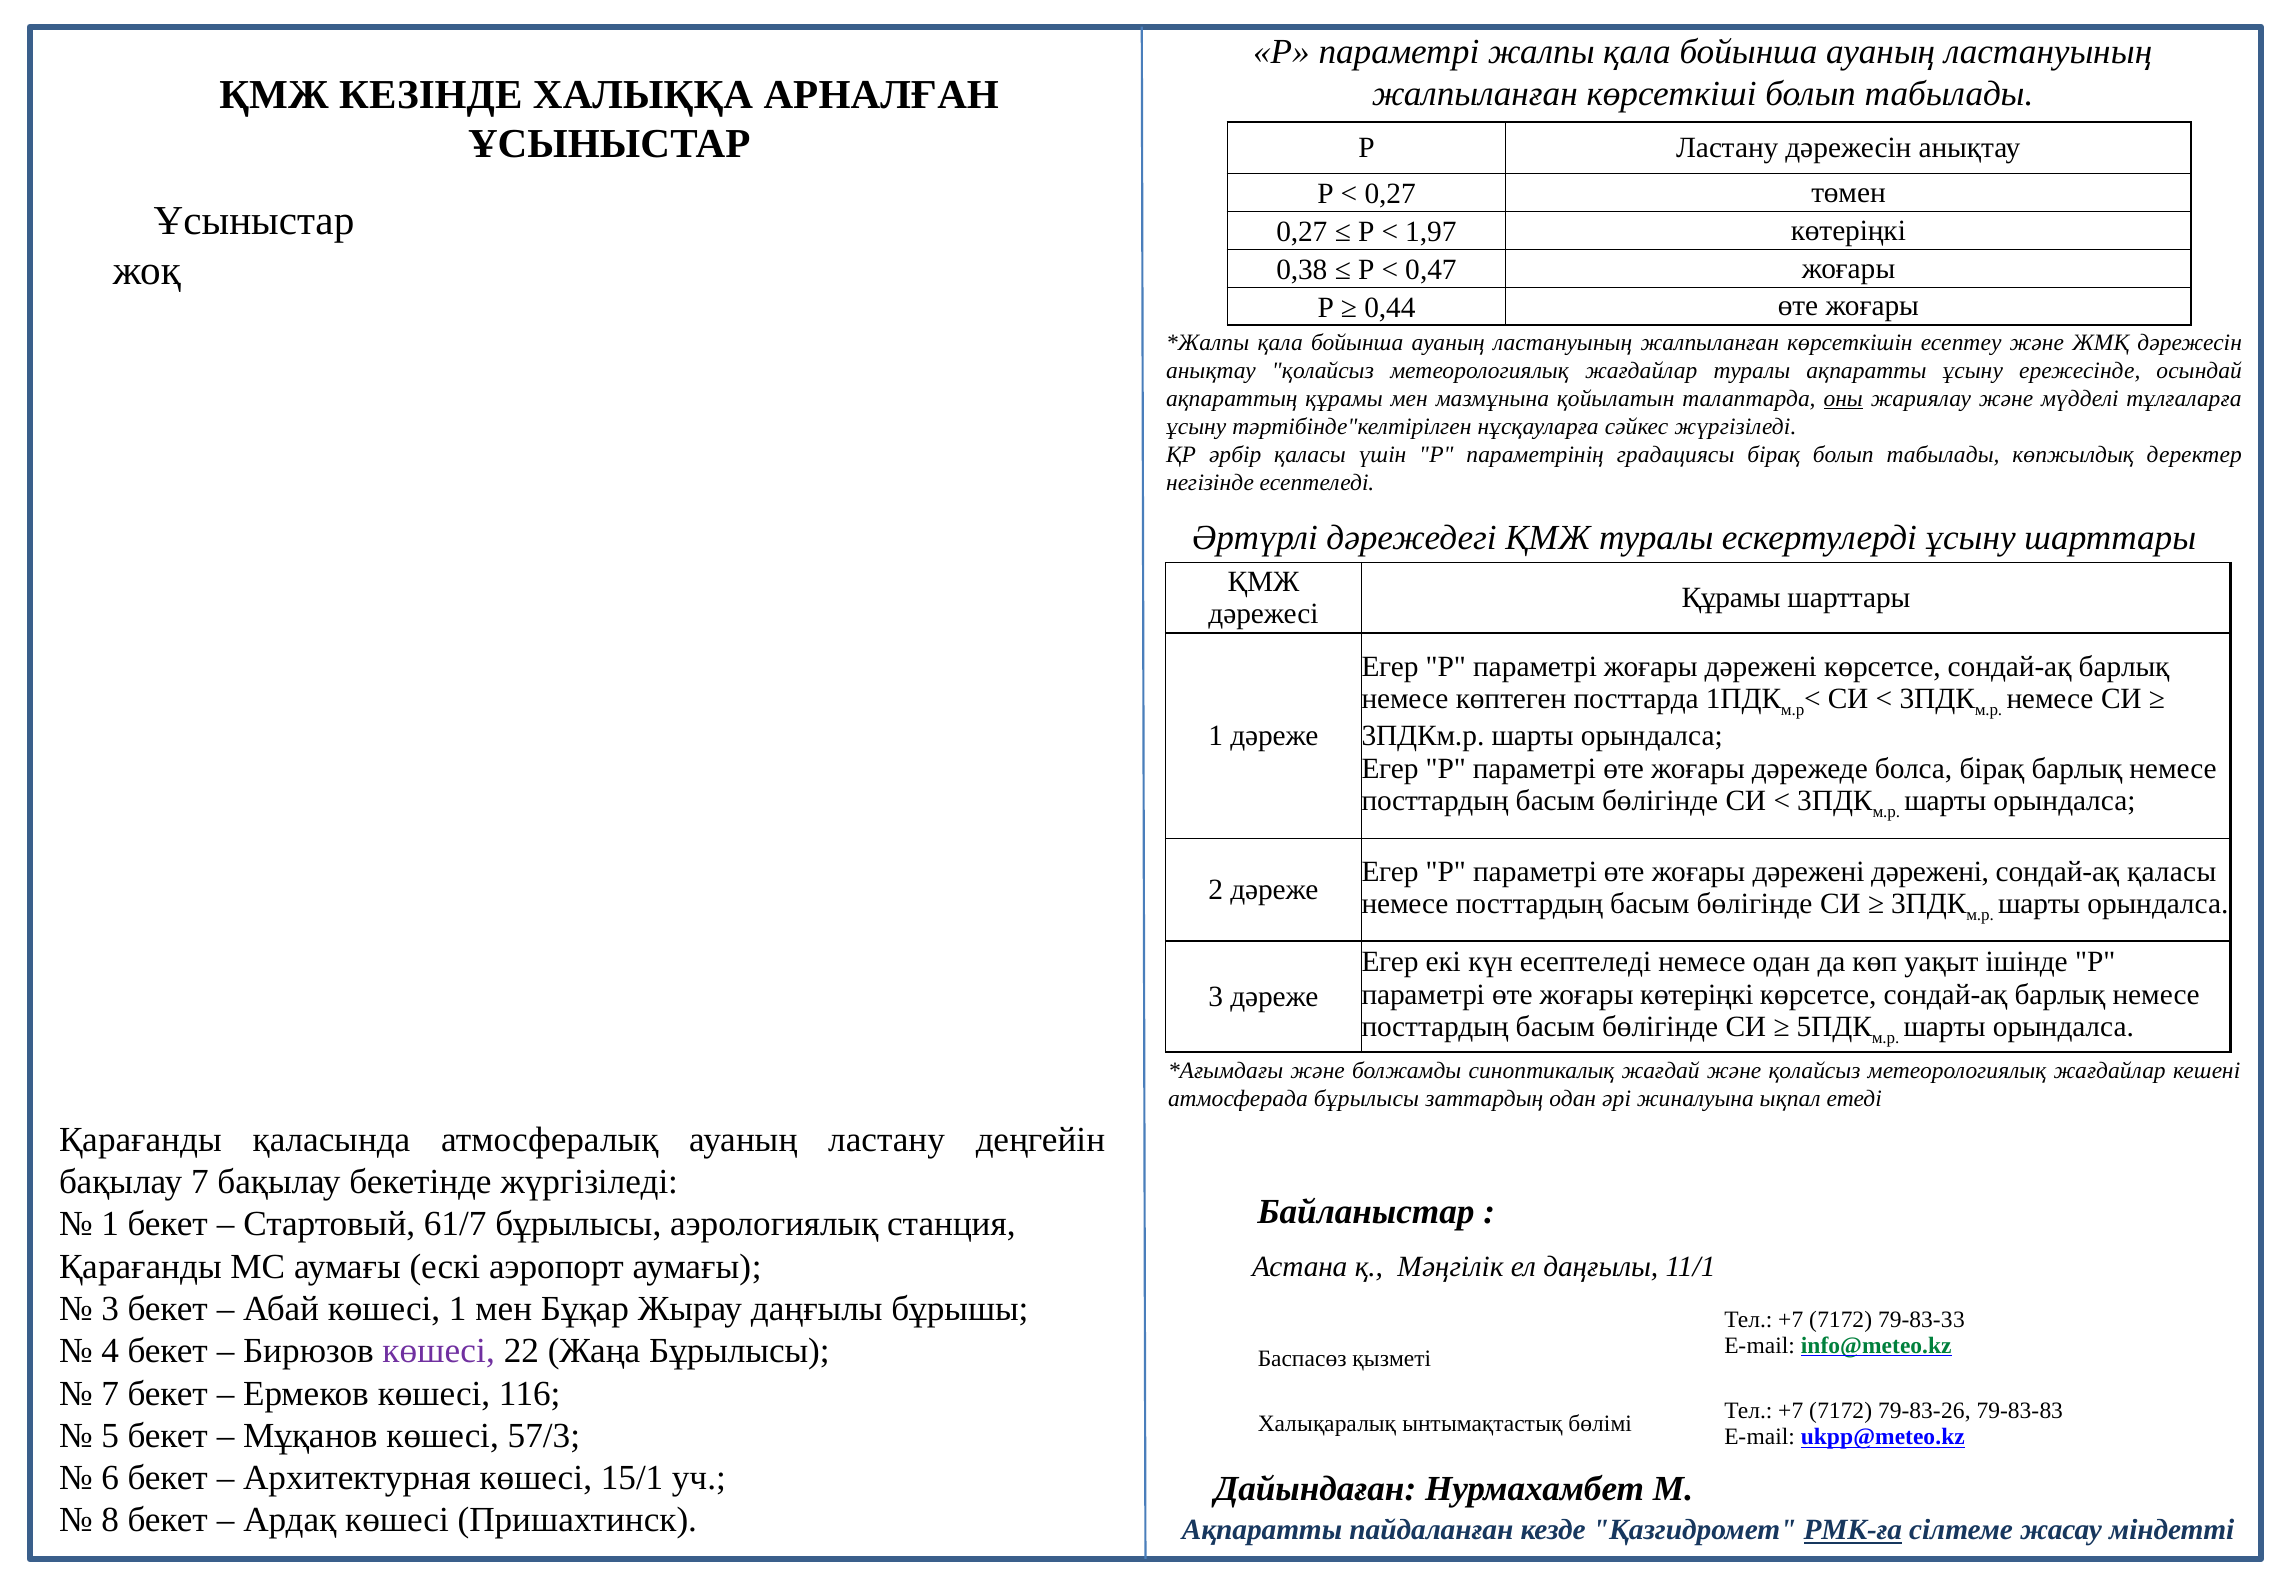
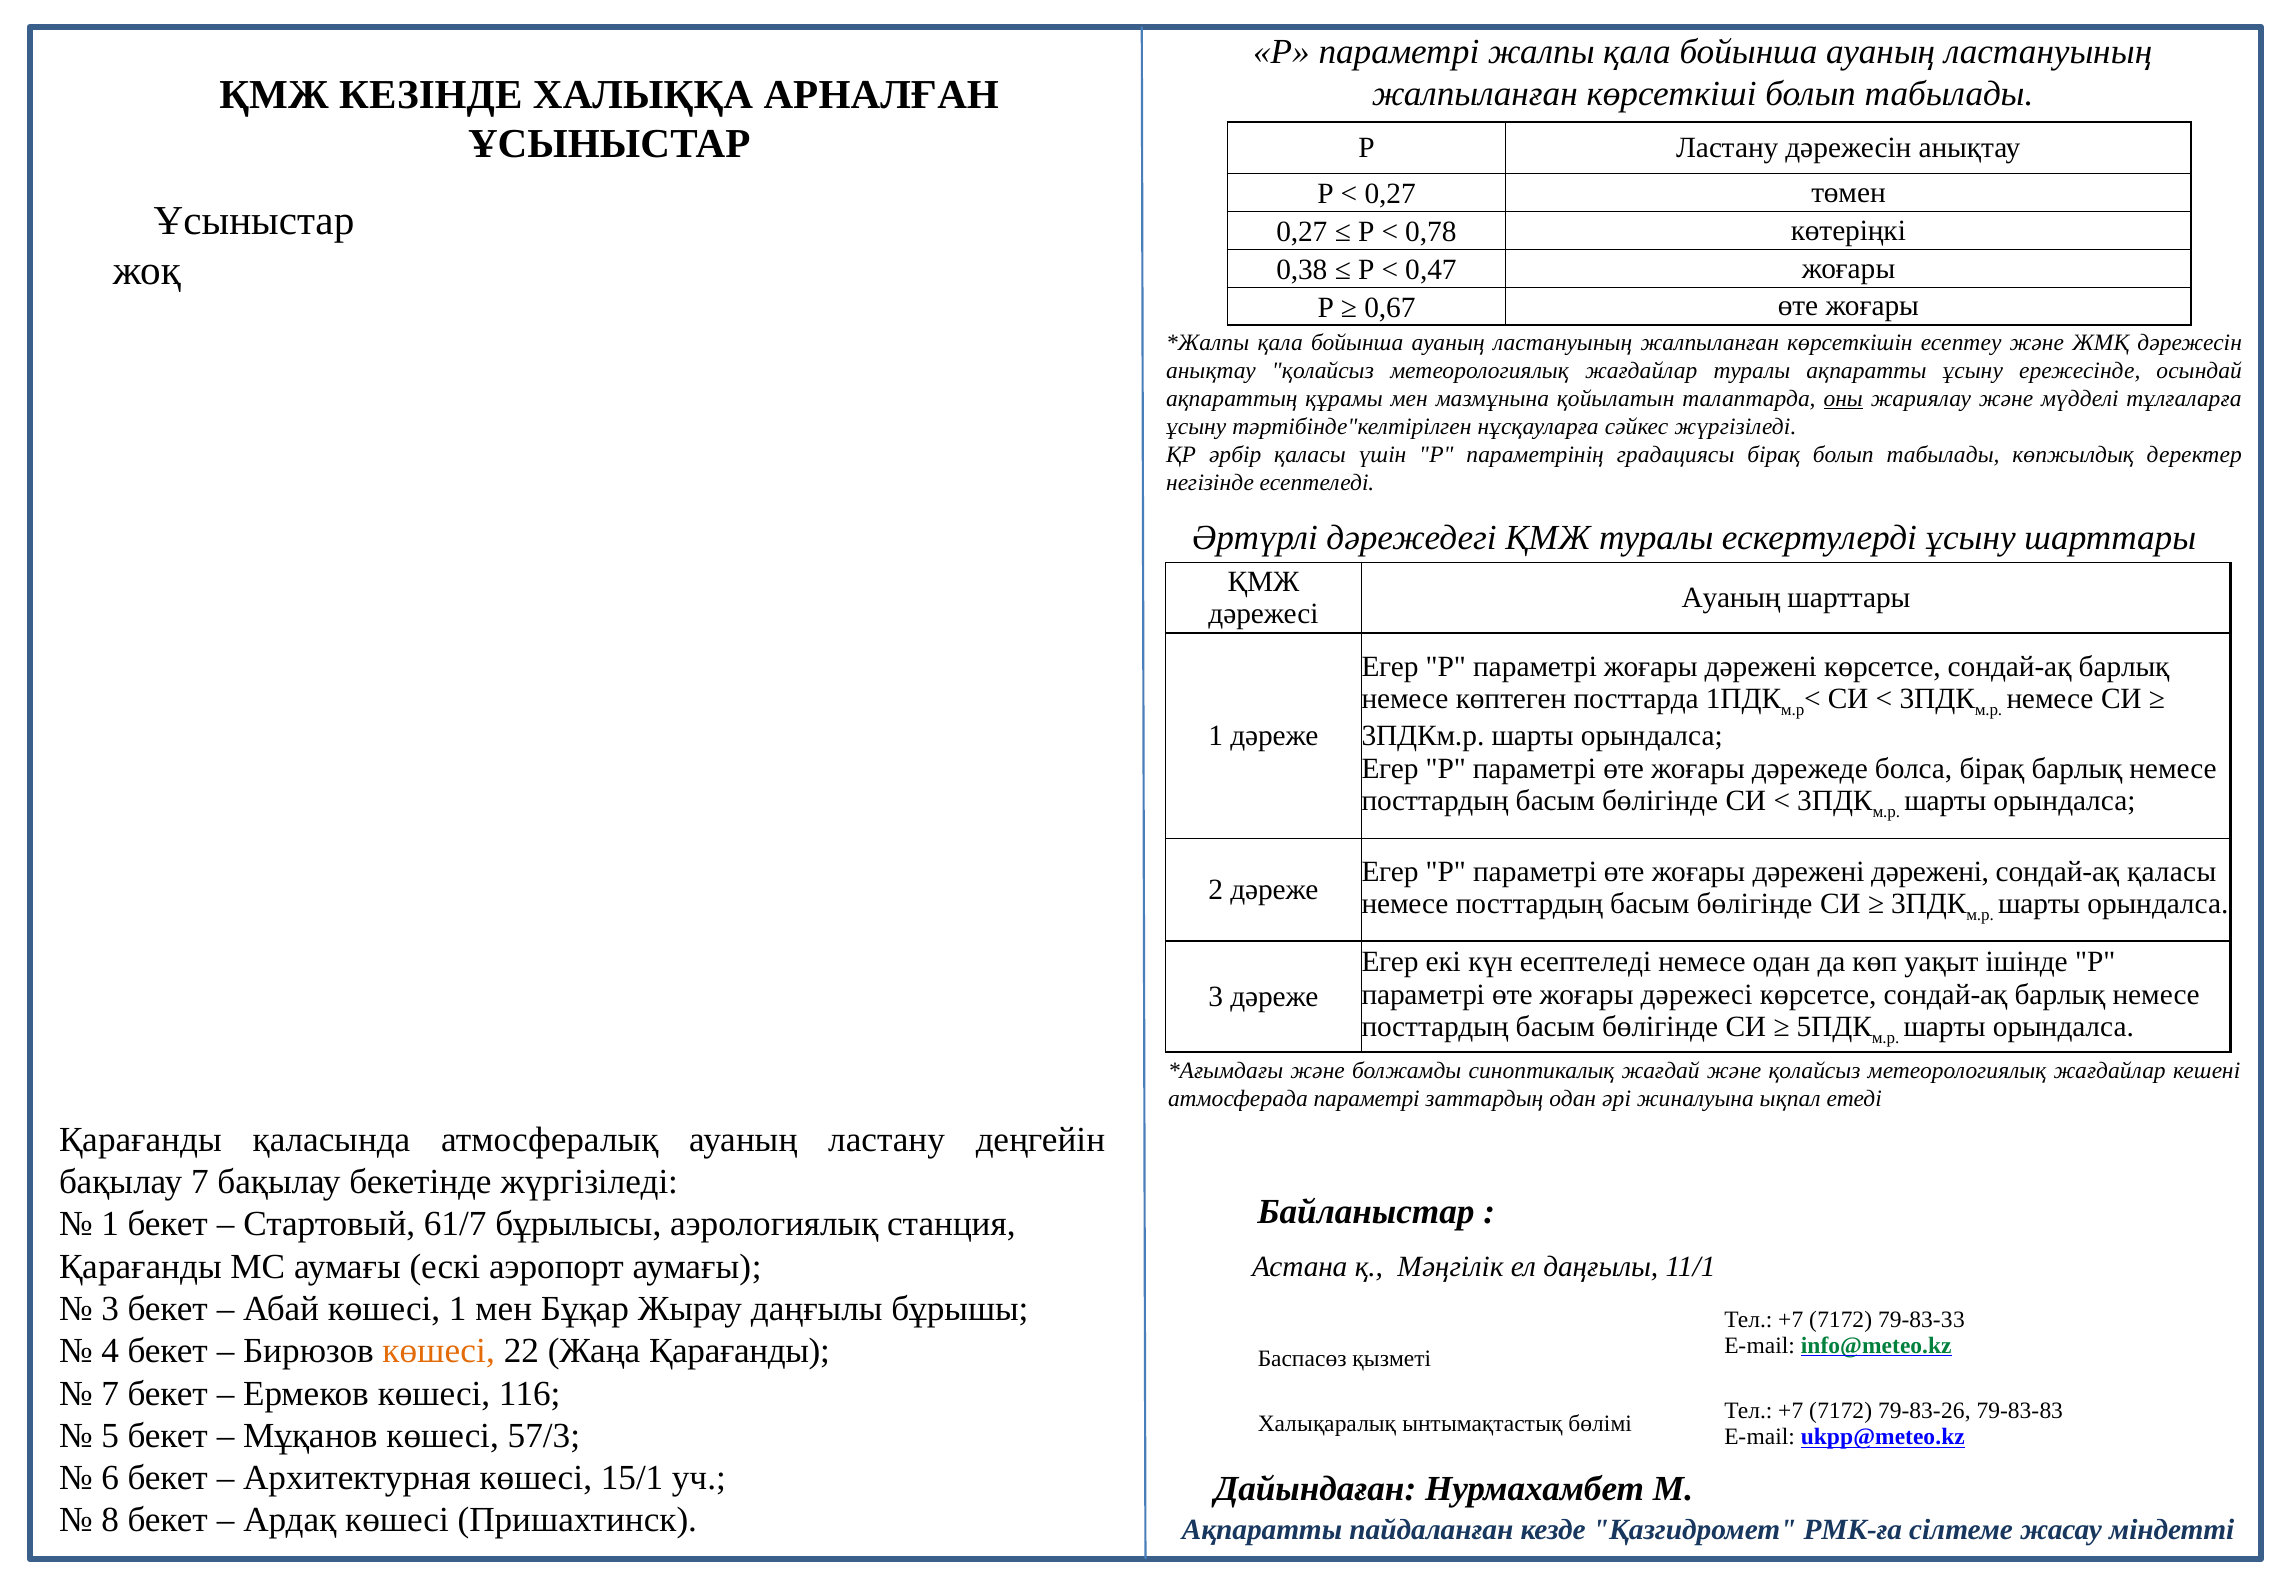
1,97: 1,97 -> 0,78
0,44: 0,44 -> 0,67
Құрамы at (1731, 598): Құрамы -> Ауаның
жоғары көтеріңкі: көтеріңкі -> дәрежесі
атмосферада бұрылысы: бұрылысы -> параметрі
көшесі at (439, 1351) colour: purple -> orange
Жаңа Бұрылысы: Бұрылысы -> Қарағанды
РМК-ға underline: present -> none
